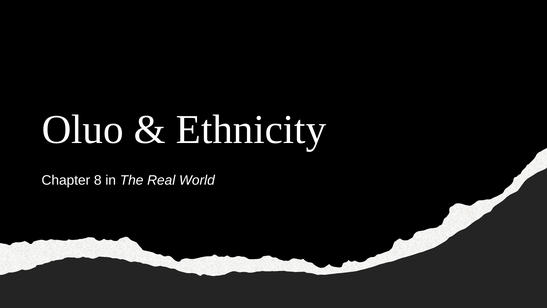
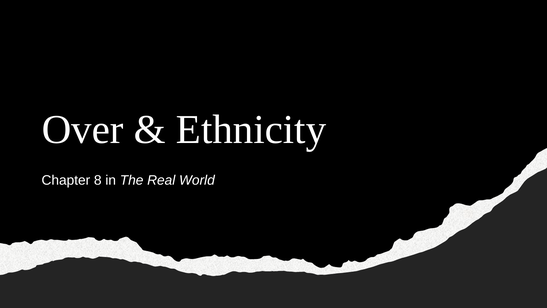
Oluo: Oluo -> Over
